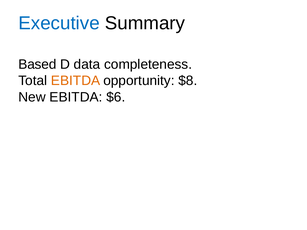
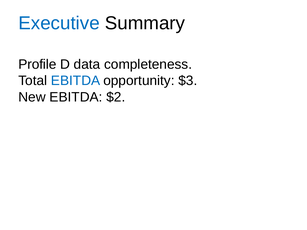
Based: Based -> Profile
EBITDA at (76, 81) colour: orange -> blue
$8: $8 -> $3
$6: $6 -> $2
